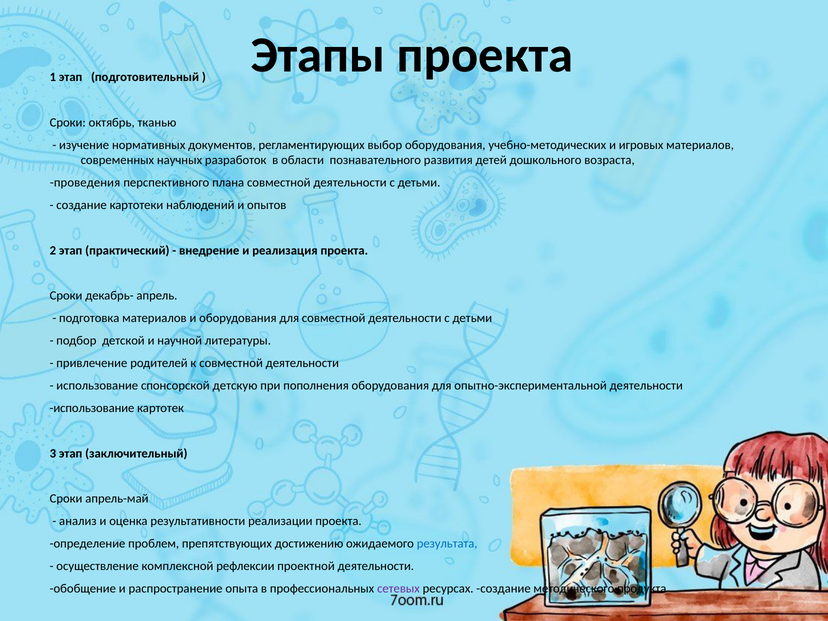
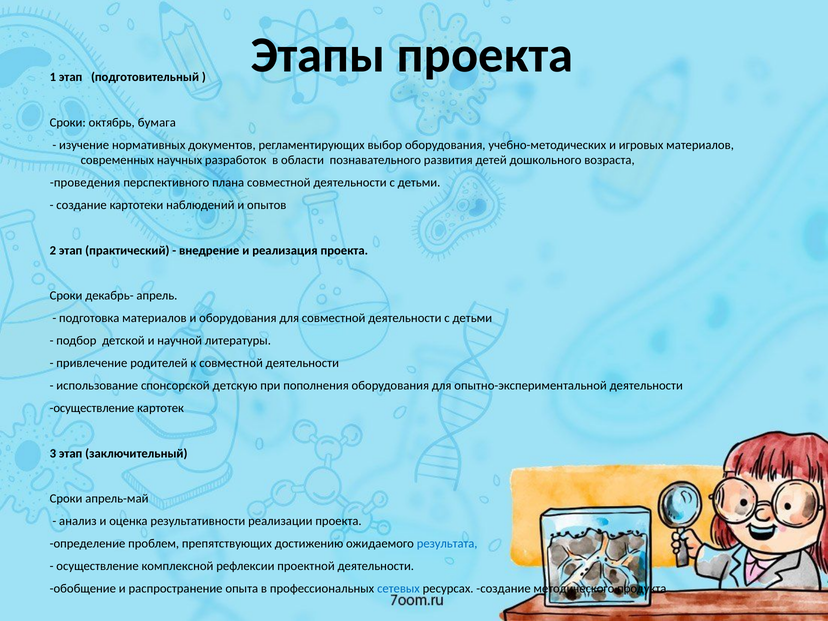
тканью: тканью -> бумага
использование at (92, 408): использование -> осуществление
сетевых colour: purple -> blue
